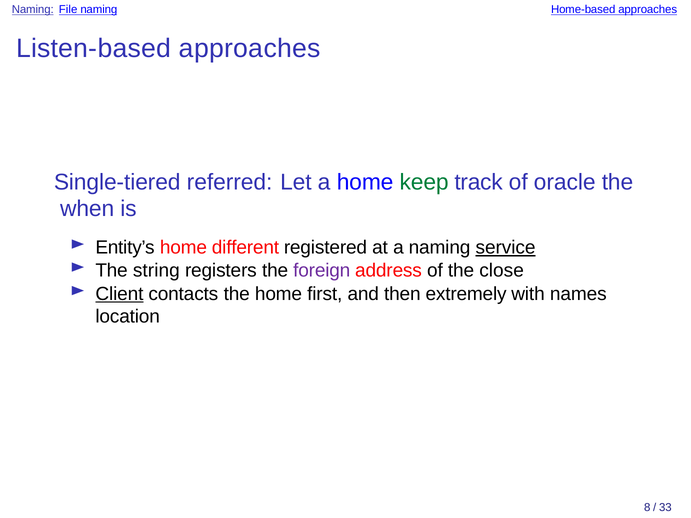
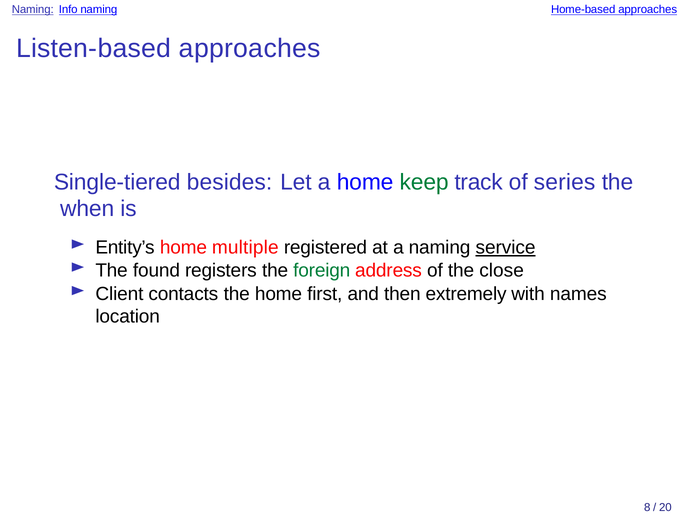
File: File -> Info
referred: referred -> besides
oracle: oracle -> series
different: different -> multiple
string: string -> found
foreign colour: purple -> green
Client underline: present -> none
33: 33 -> 20
